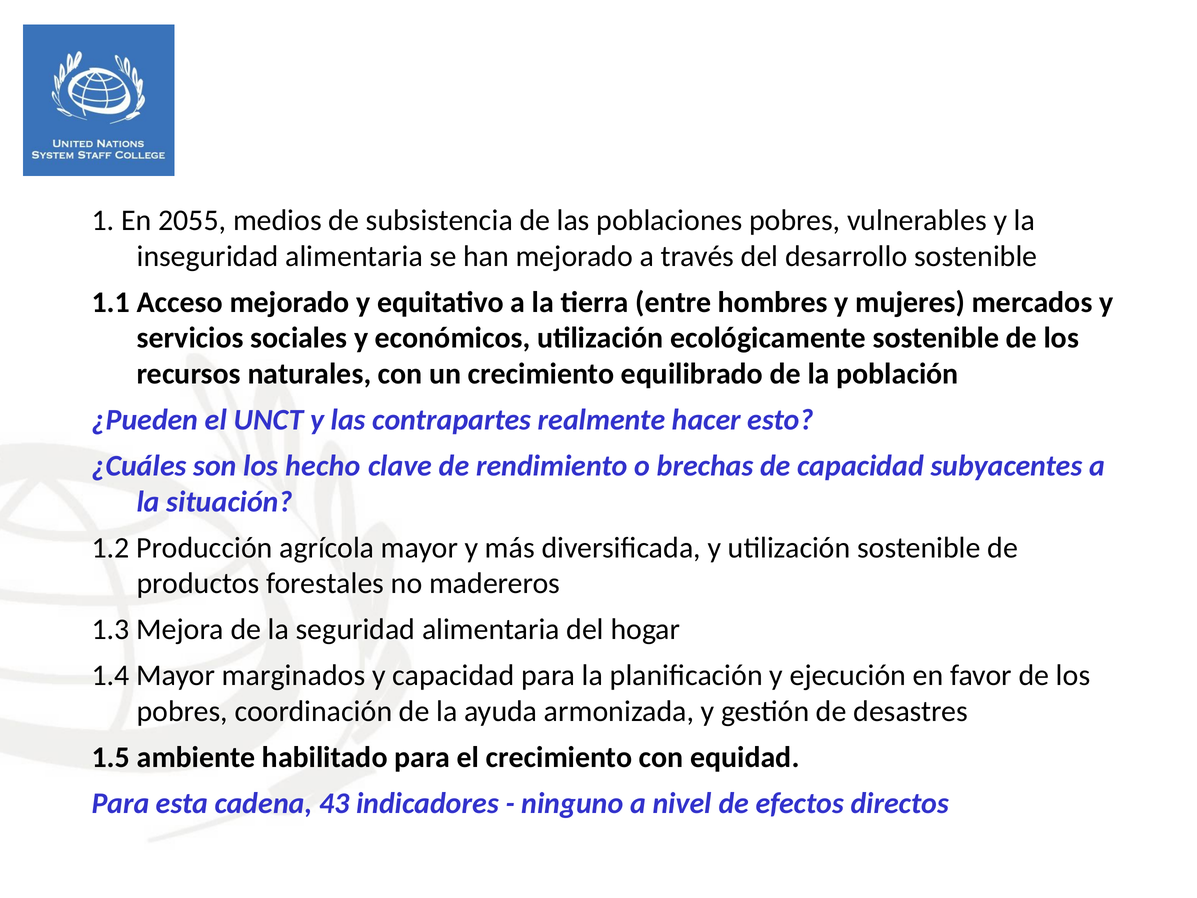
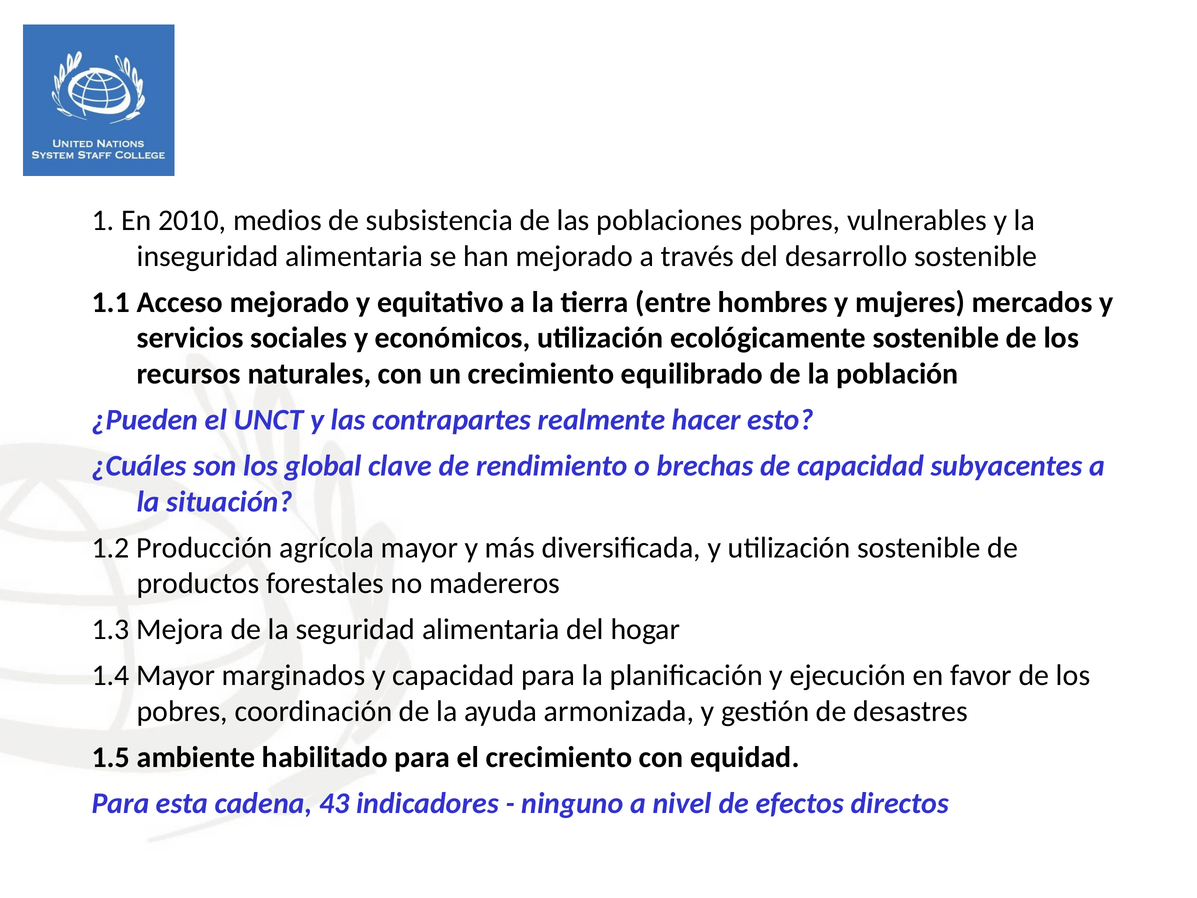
2055: 2055 -> 2010
hecho: hecho -> global
